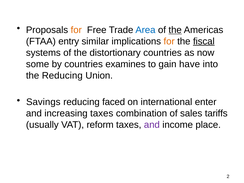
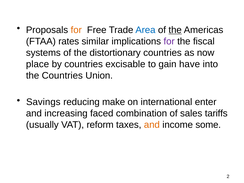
entry: entry -> rates
for at (169, 41) colour: orange -> purple
fiscal underline: present -> none
some: some -> place
examines: examines -> excisable
the Reducing: Reducing -> Countries
faced: faced -> make
increasing taxes: taxes -> faced
and at (152, 125) colour: purple -> orange
place: place -> some
